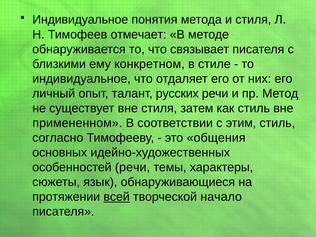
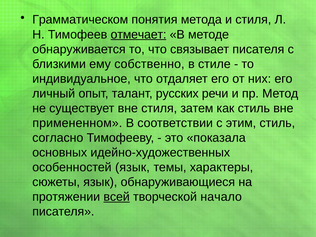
Индивидуальное at (80, 20): Индивидуальное -> Грамматическом
отмечает underline: none -> present
конкретном: конкретном -> собственно
общения: общения -> показала
особенностей речи: речи -> язык
